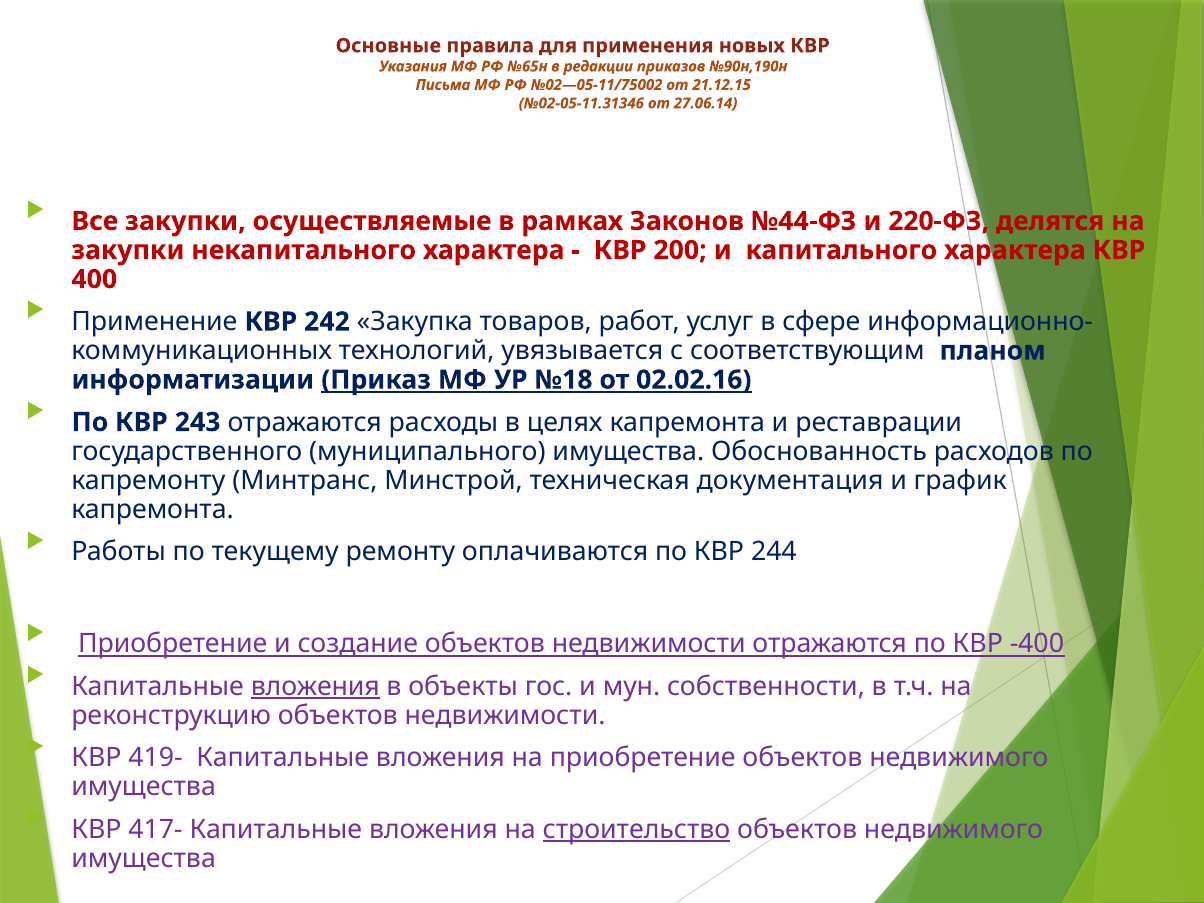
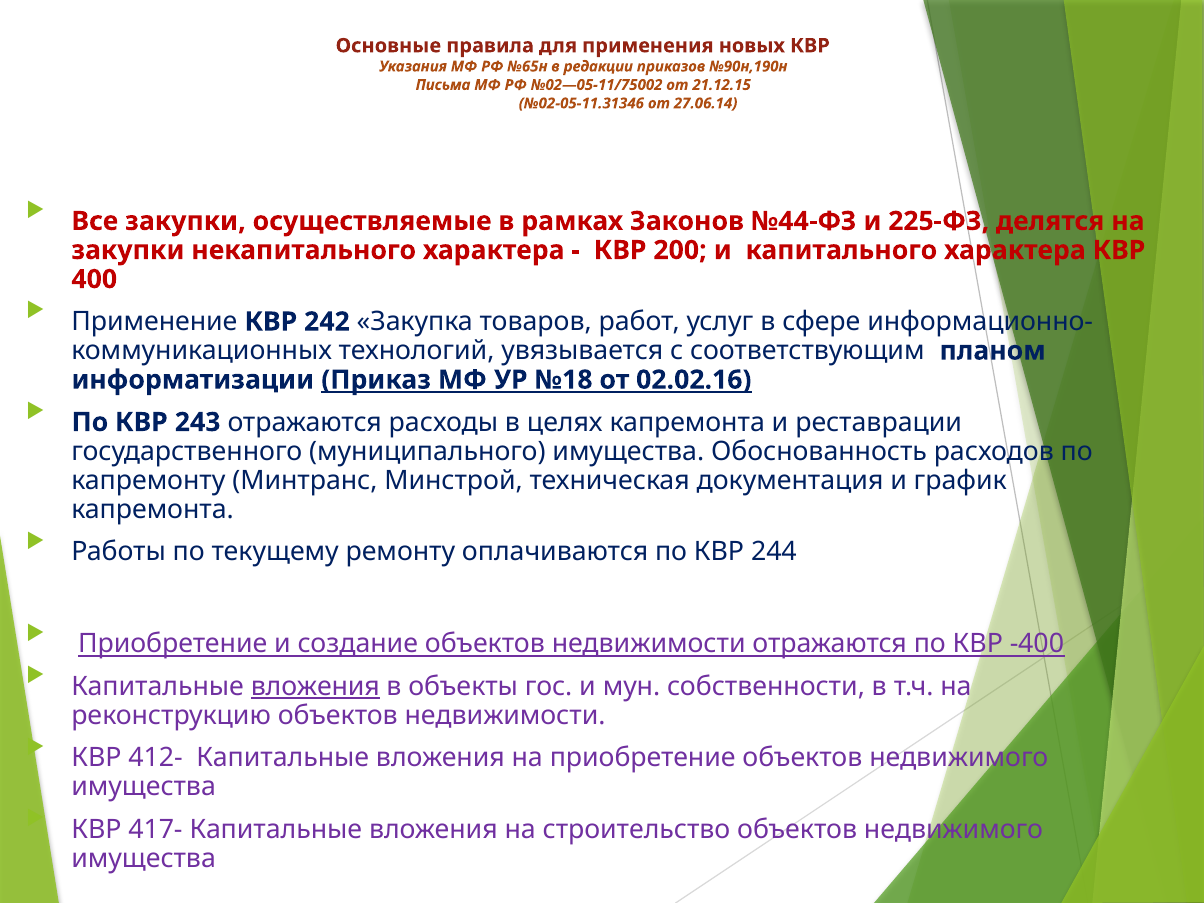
220-ФЗ: 220-ФЗ -> 225-ФЗ
419-: 419- -> 412-
строительство underline: present -> none
